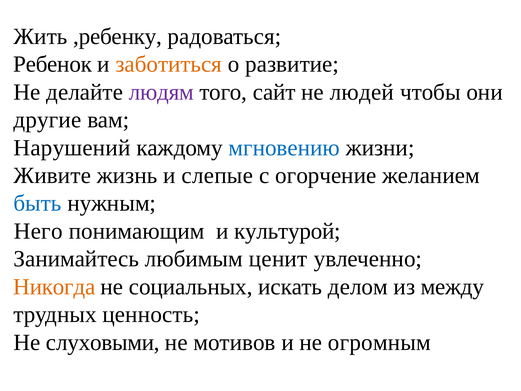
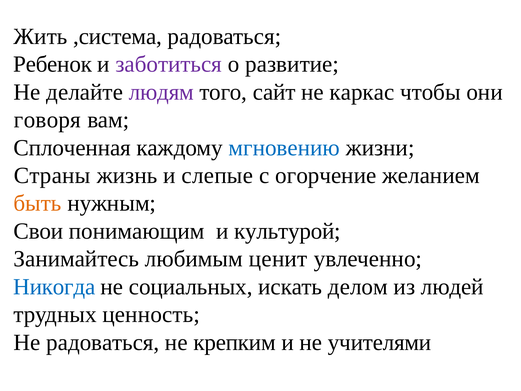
,ребенку: ,ребенку -> ,система
заботиться colour: orange -> purple
людей: людей -> каркас
другие: другие -> говоря
Нарушений: Нарушений -> Сплоченная
Живите: Живите -> Страны
быть colour: blue -> orange
Него: Него -> Свои
Никогда colour: orange -> blue
между: между -> людей
Не слуховыми: слуховыми -> радоваться
мотивов: мотивов -> крепким
огромным: огромным -> учителями
